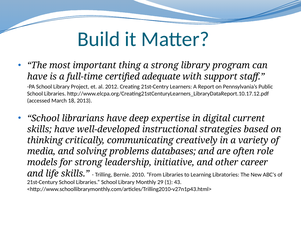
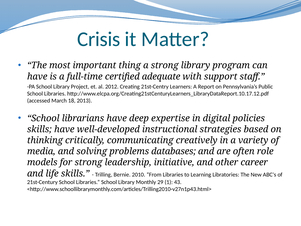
Build: Build -> Crisis
current: current -> policies
